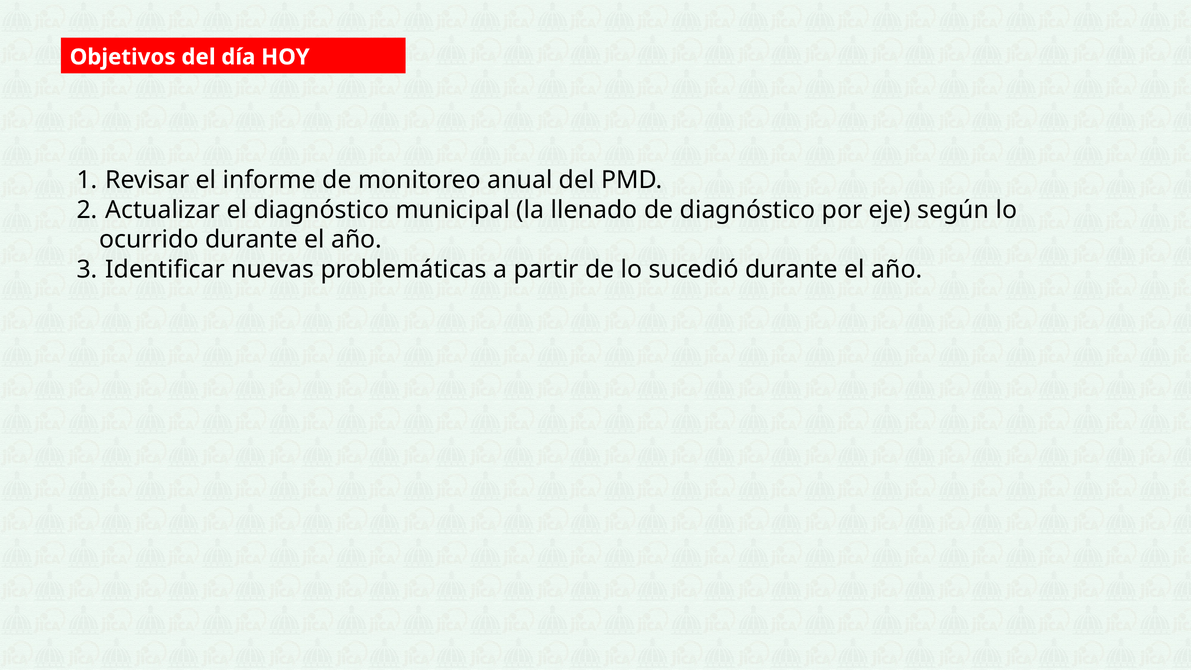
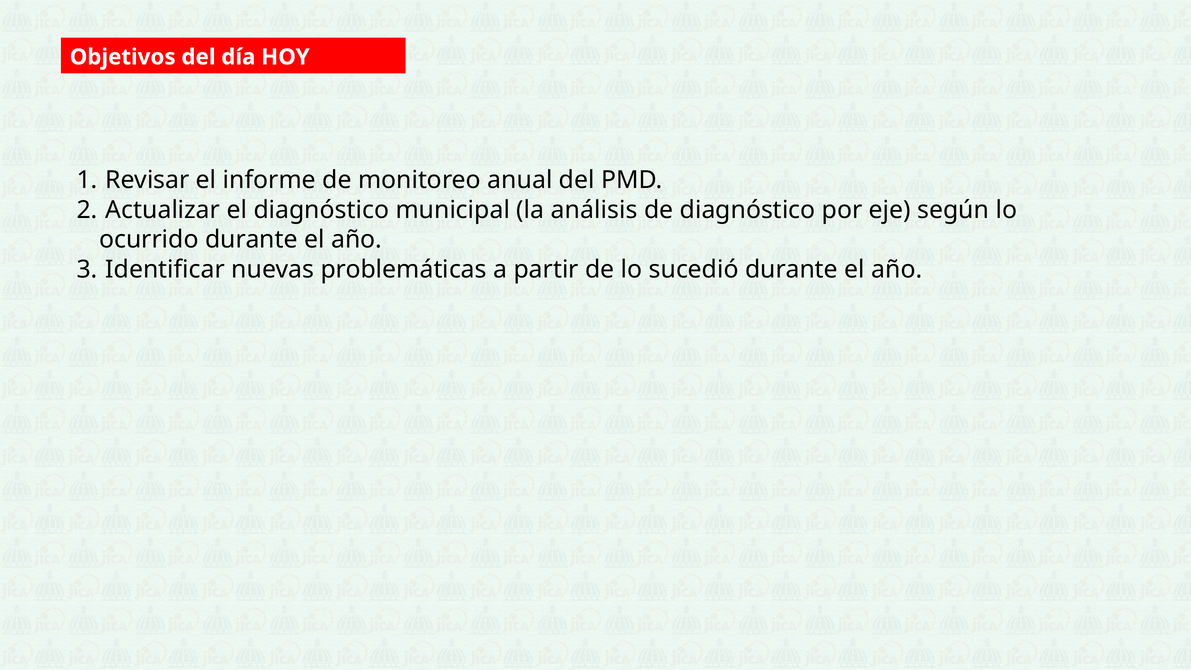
llenado: llenado -> análisis
